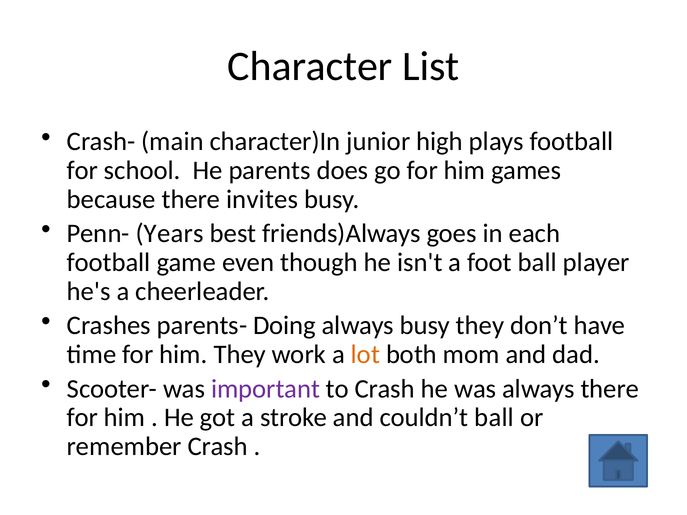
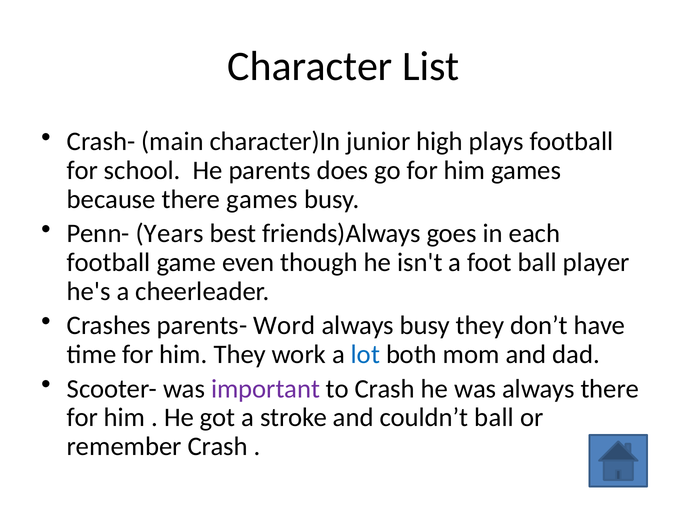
there invites: invites -> games
Doing: Doing -> Word
lot colour: orange -> blue
